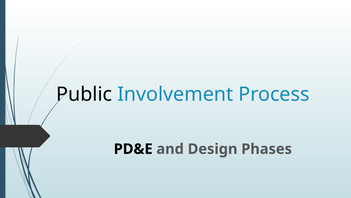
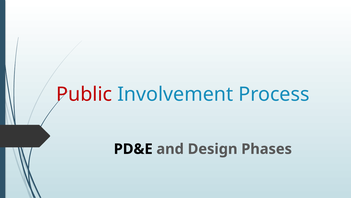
Public colour: black -> red
